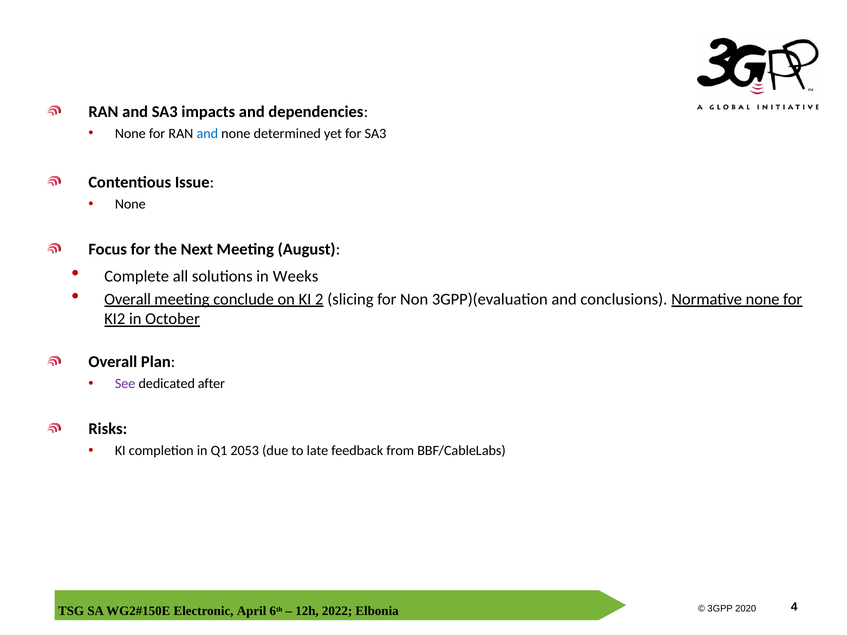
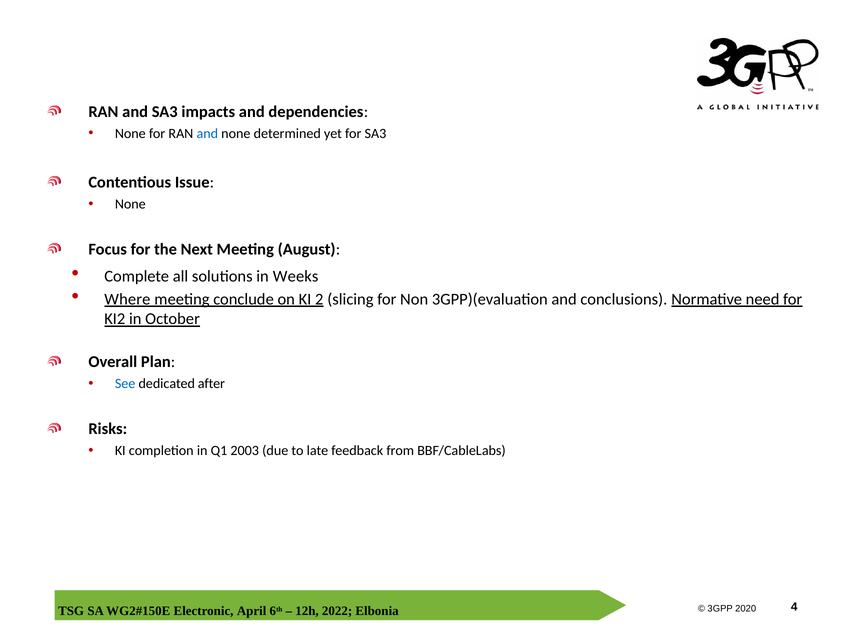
Overall at (128, 299): Overall -> Where
Normative none: none -> need
See colour: purple -> blue
2053: 2053 -> 2003
